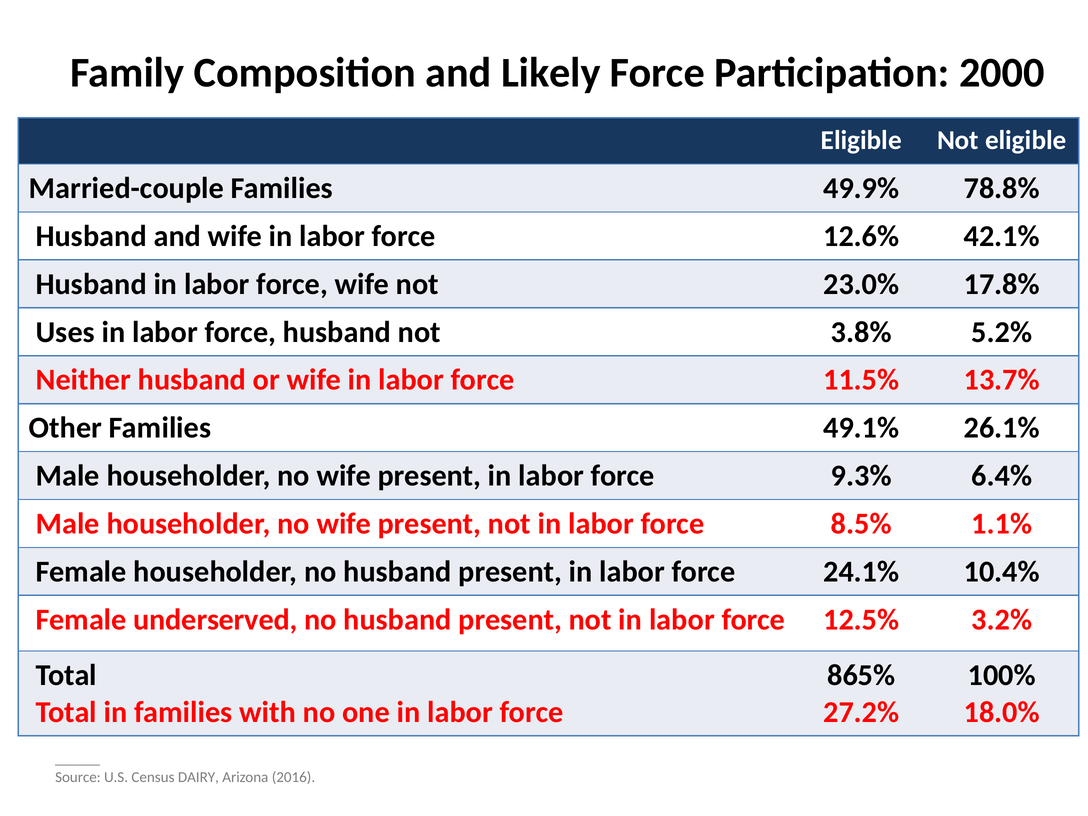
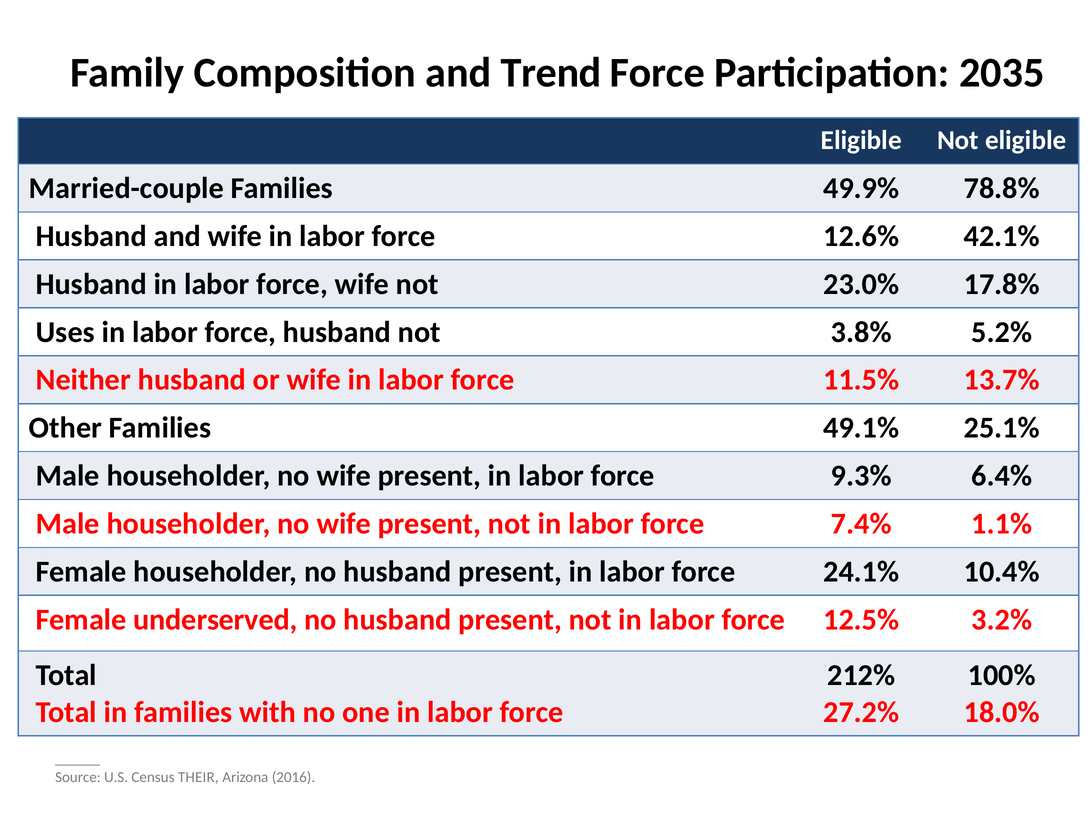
Likely: Likely -> Trend
2000: 2000 -> 2035
26.1%: 26.1% -> 25.1%
8.5%: 8.5% -> 7.4%
865%: 865% -> 212%
DAIRY: DAIRY -> THEIR
